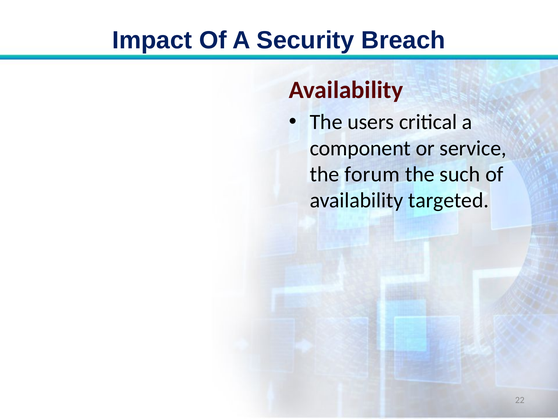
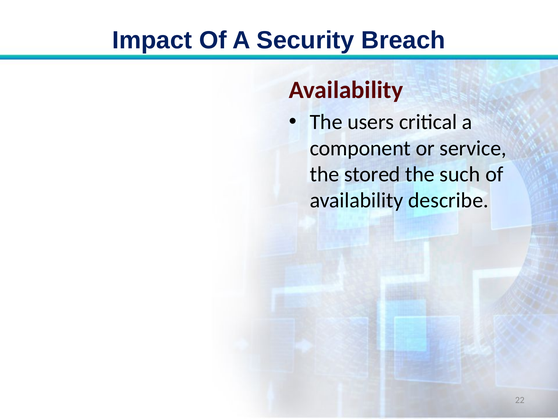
forum: forum -> stored
targeted: targeted -> describe
